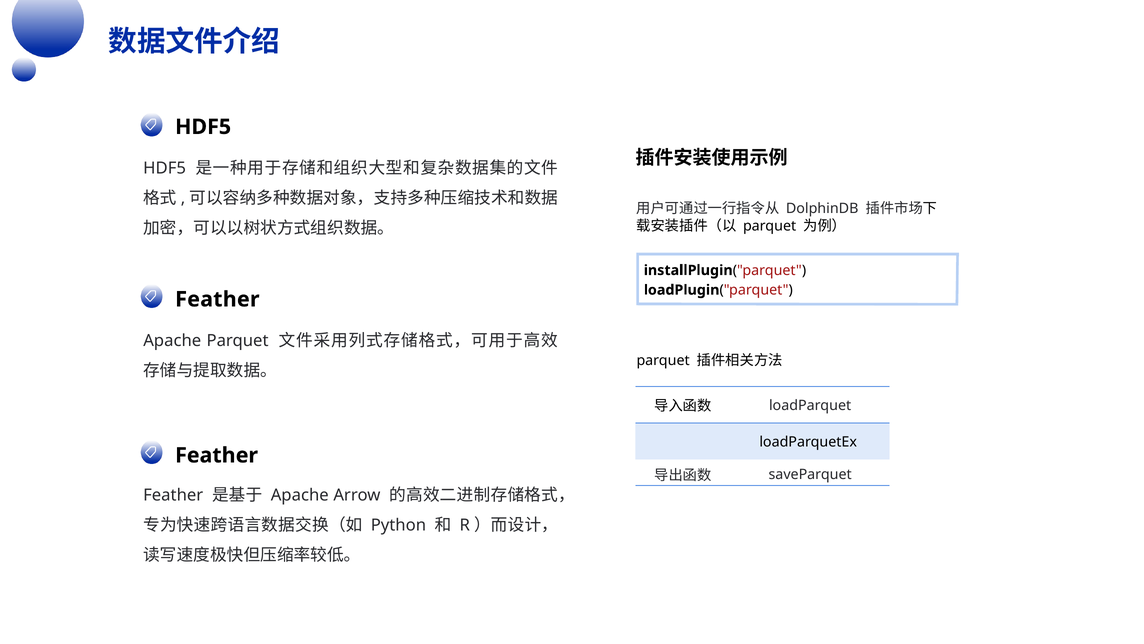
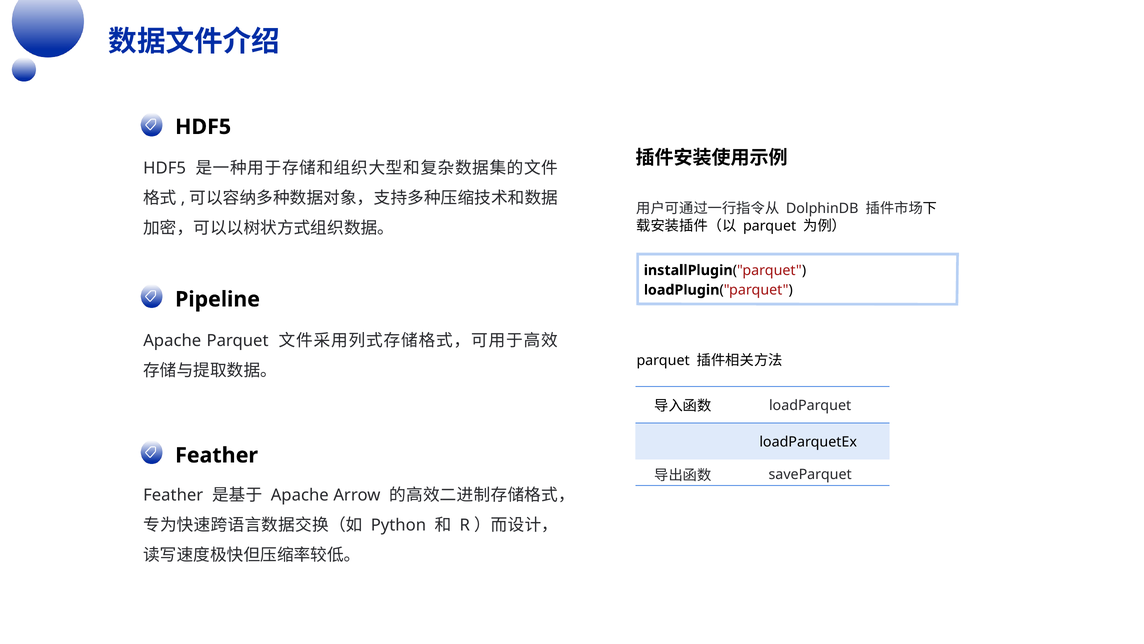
Feather at (217, 299): Feather -> Pipeline
